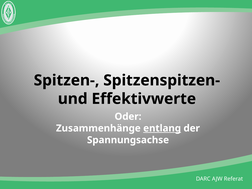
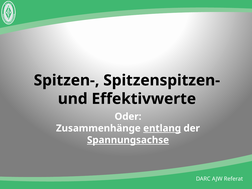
Spannungsachse underline: none -> present
